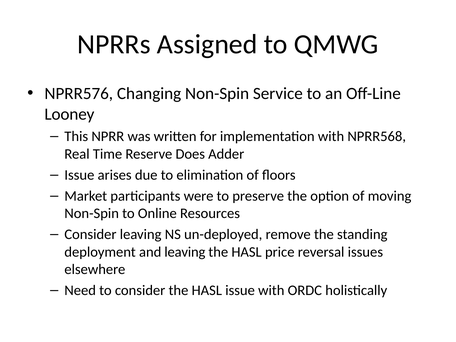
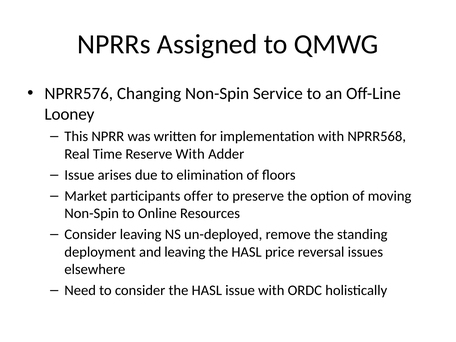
Reserve Does: Does -> With
were: were -> offer
